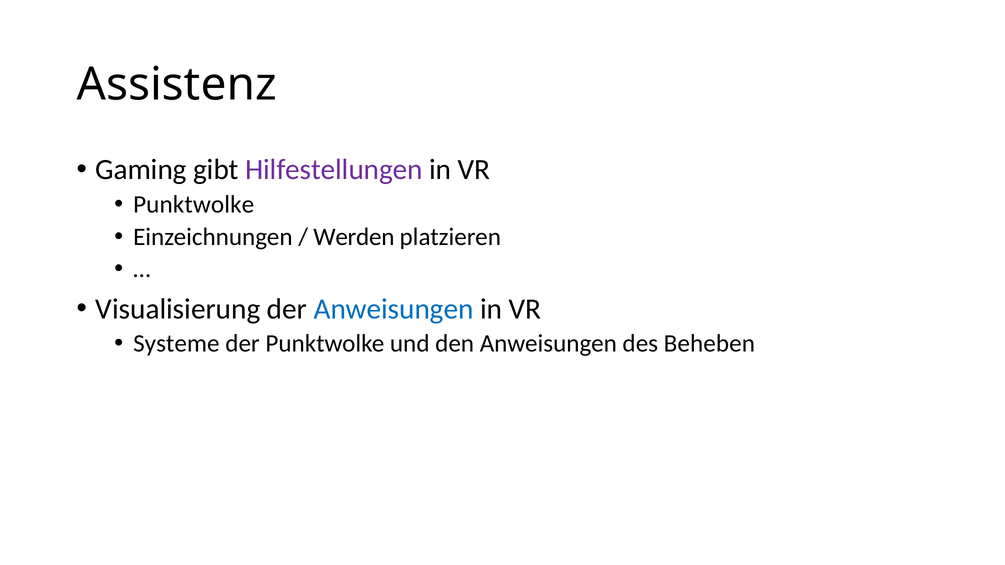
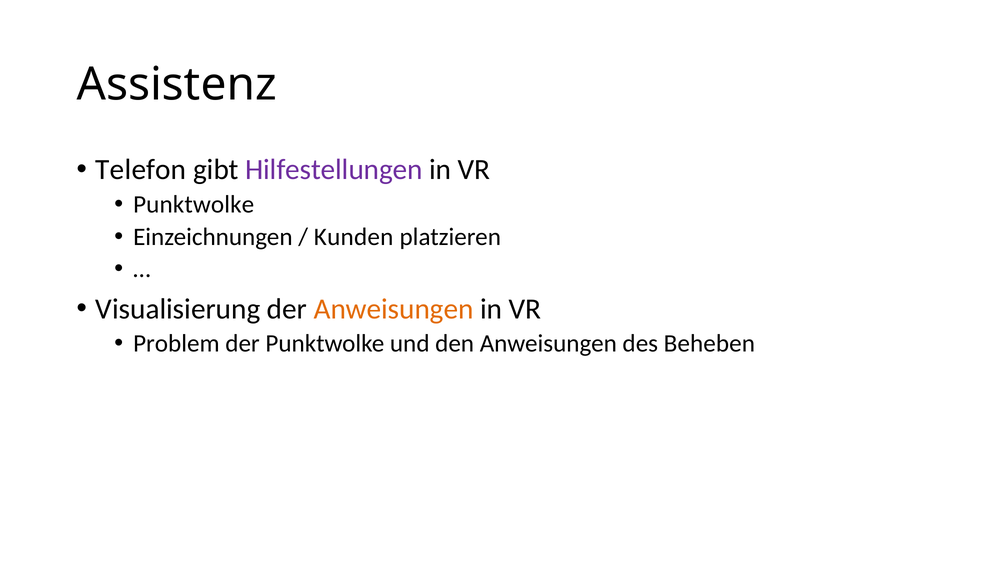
Gaming: Gaming -> Telefon
Werden: Werden -> Kunden
Anweisungen at (394, 309) colour: blue -> orange
Systeme: Systeme -> Problem
